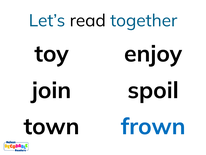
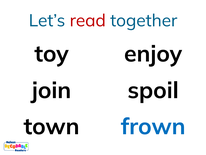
read colour: black -> red
